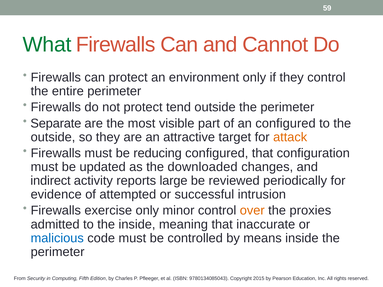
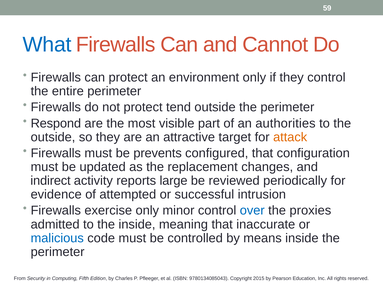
What colour: green -> blue
Separate: Separate -> Respond
an configured: configured -> authorities
reducing: reducing -> prevents
downloaded: downloaded -> replacement
over colour: orange -> blue
